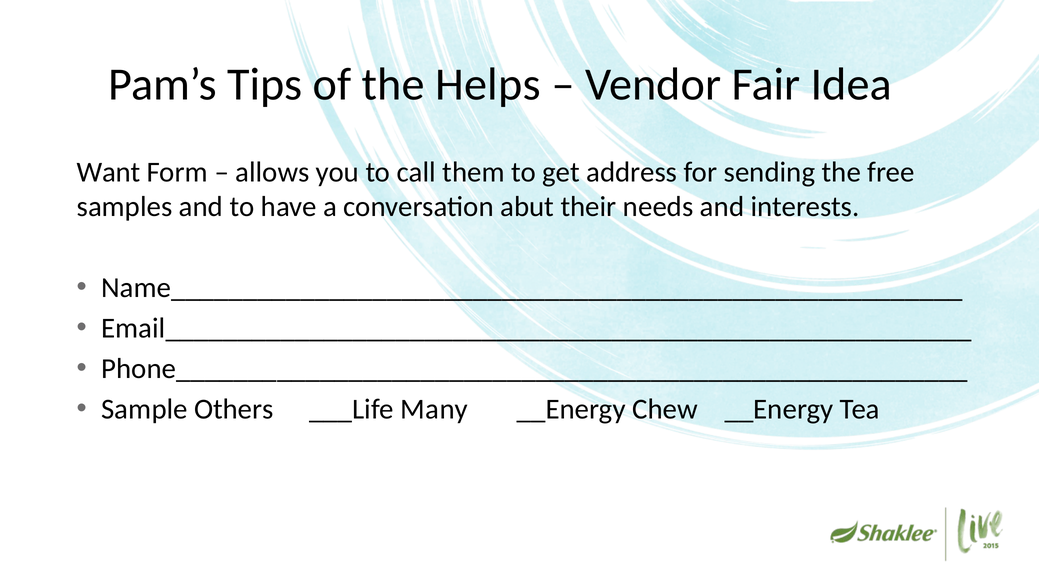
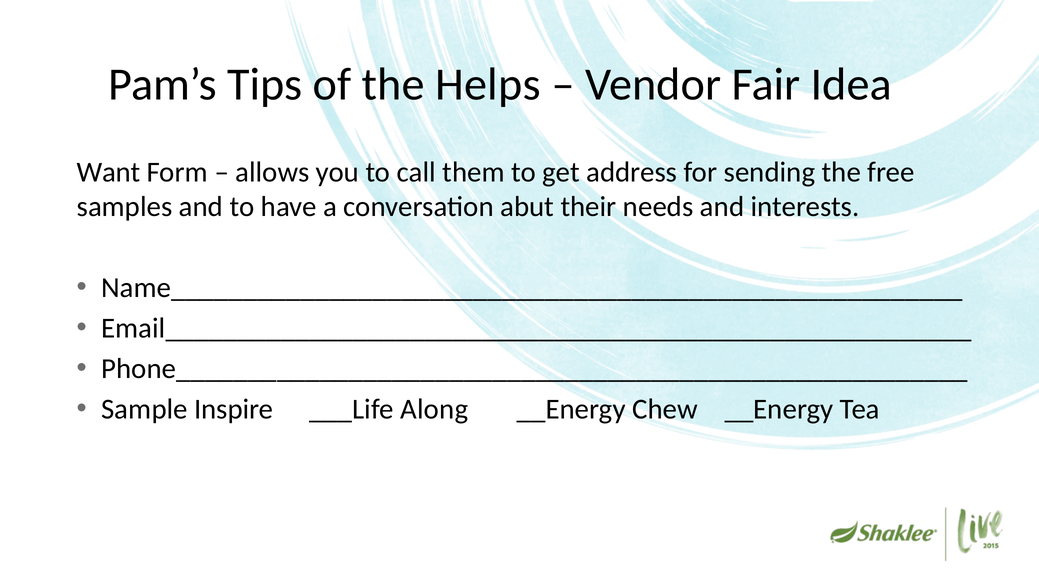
Others: Others -> Inspire
Many: Many -> Along
